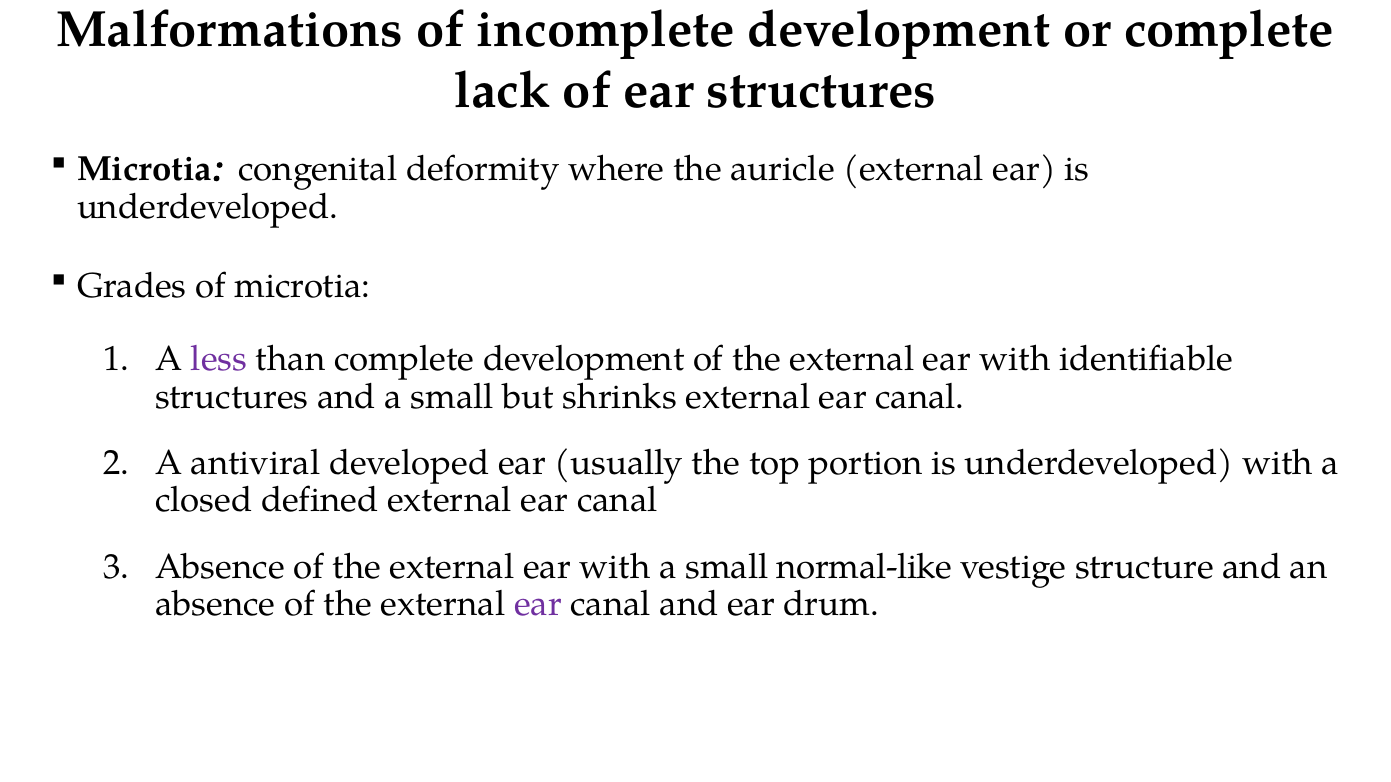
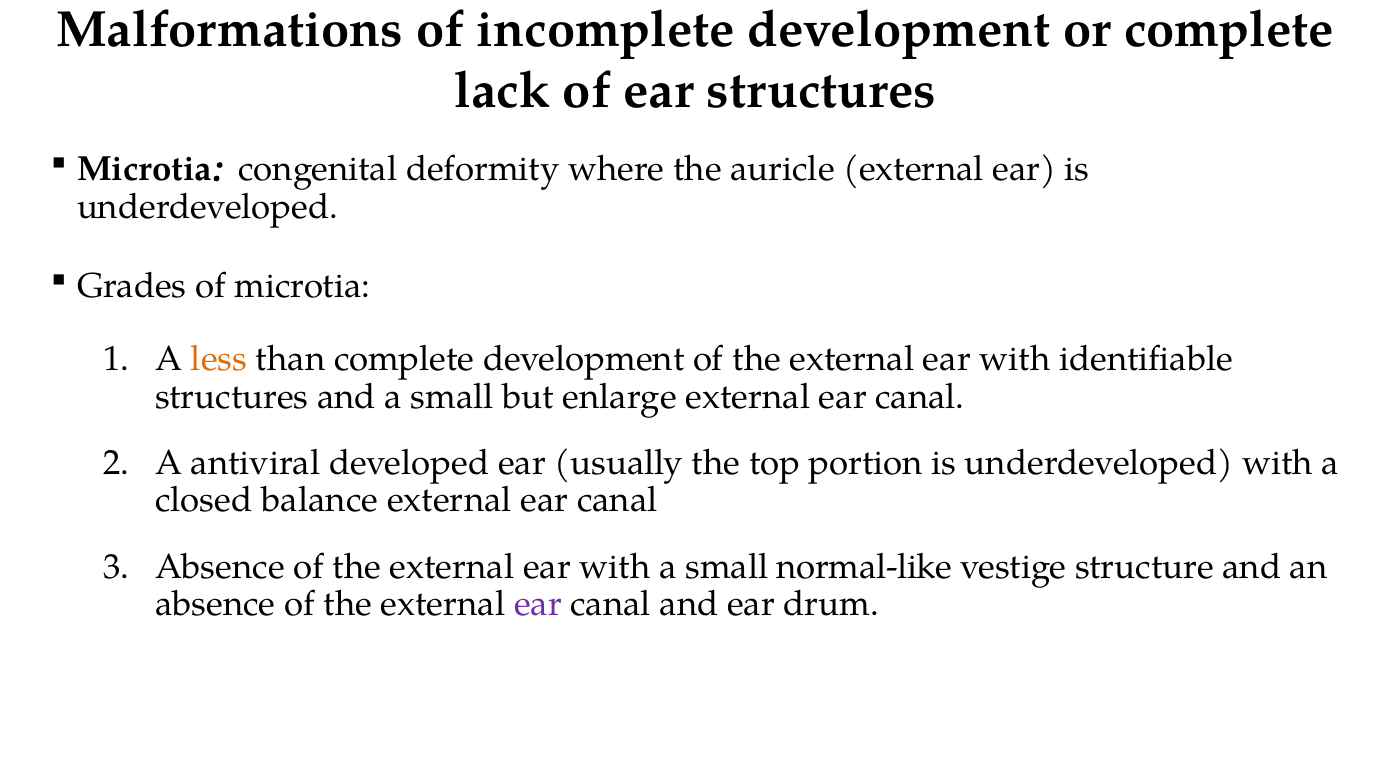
less colour: purple -> orange
shrinks: shrinks -> enlarge
defined: defined -> balance
